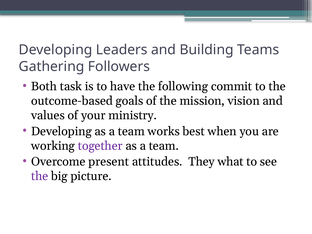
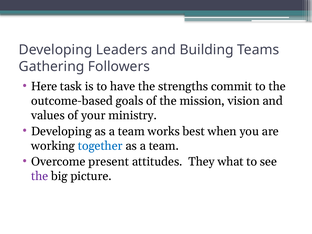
Both: Both -> Here
following: following -> strengths
together colour: purple -> blue
